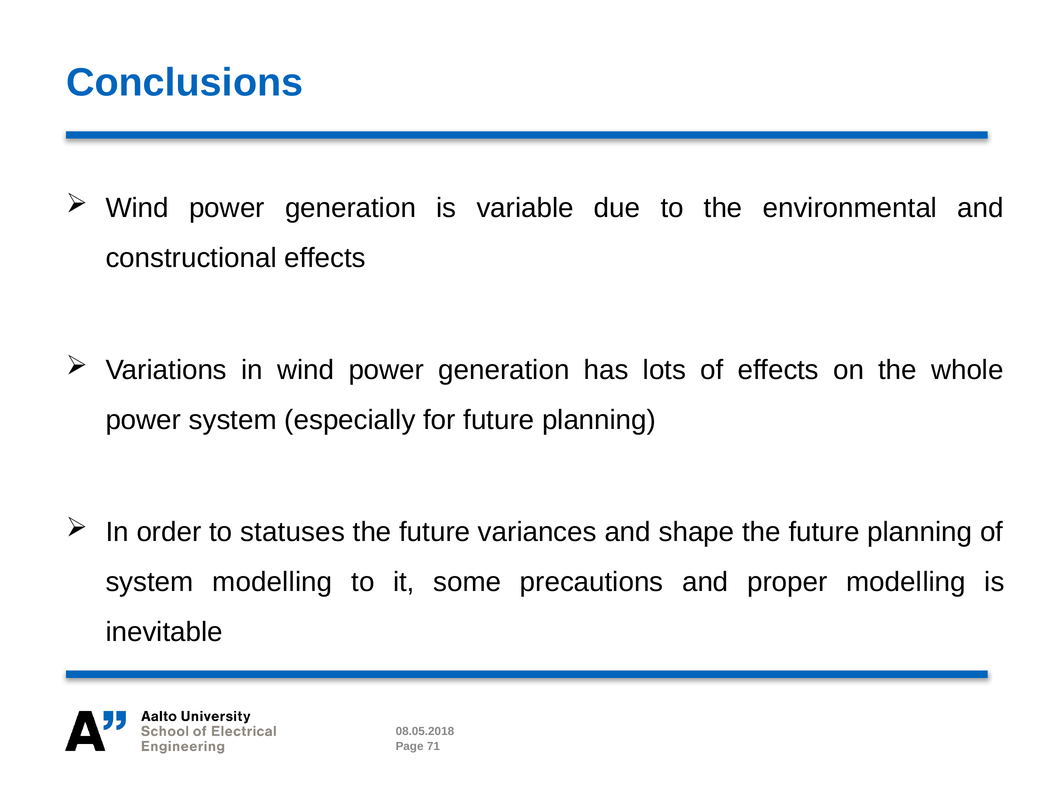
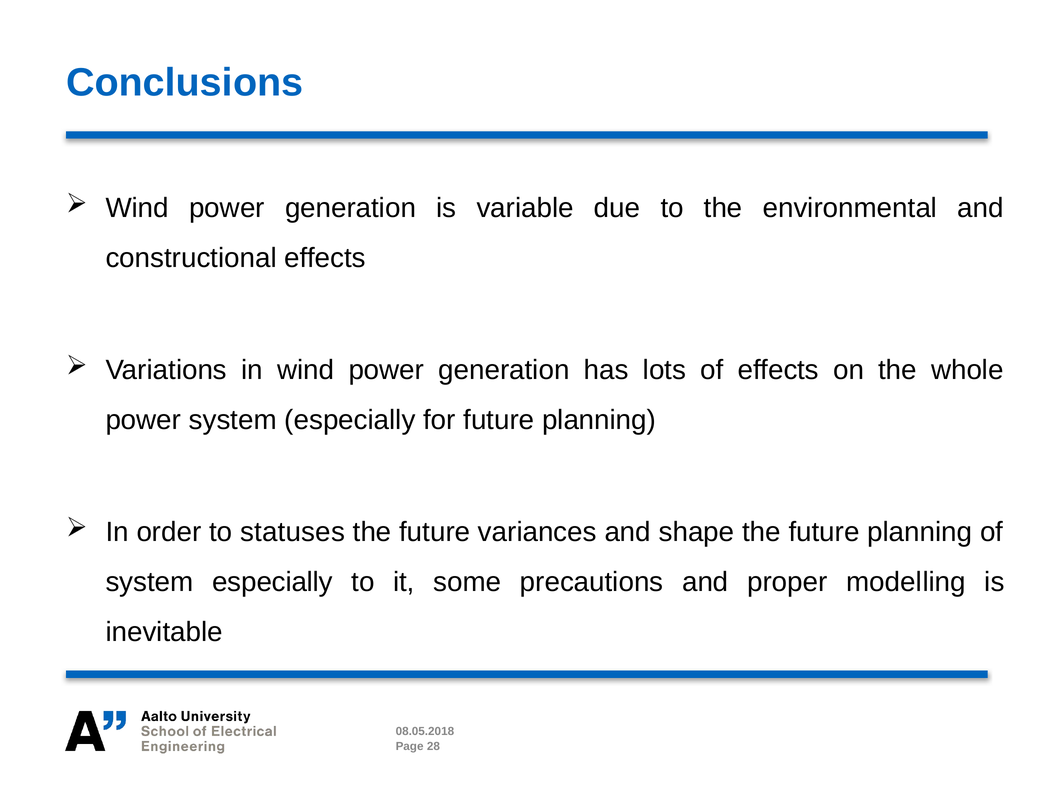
modelling at (272, 582): modelling -> especially
71: 71 -> 28
